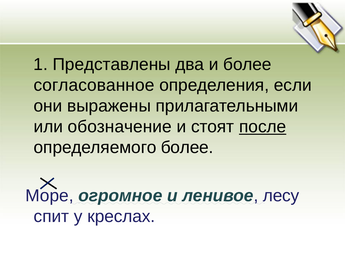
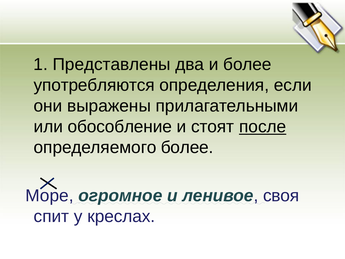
согласованное: согласованное -> употребляются
обозначение: обозначение -> обособление
лесу: лесу -> своя
